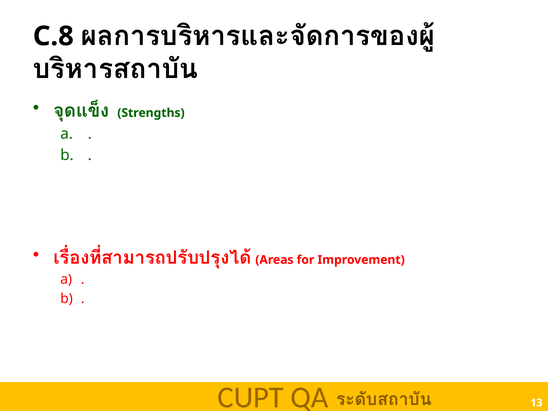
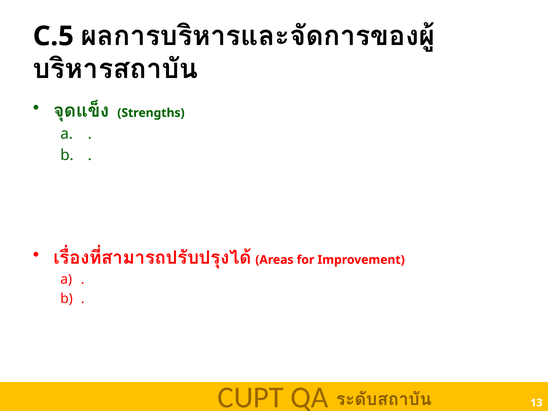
C.8: C.8 -> C.5
